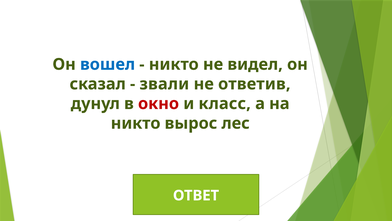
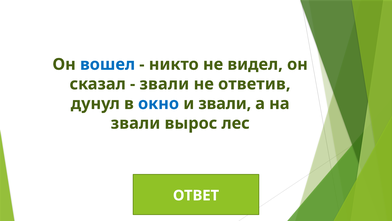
окно colour: red -> blue
и класс: класс -> звали
никто at (136, 123): никто -> звали
